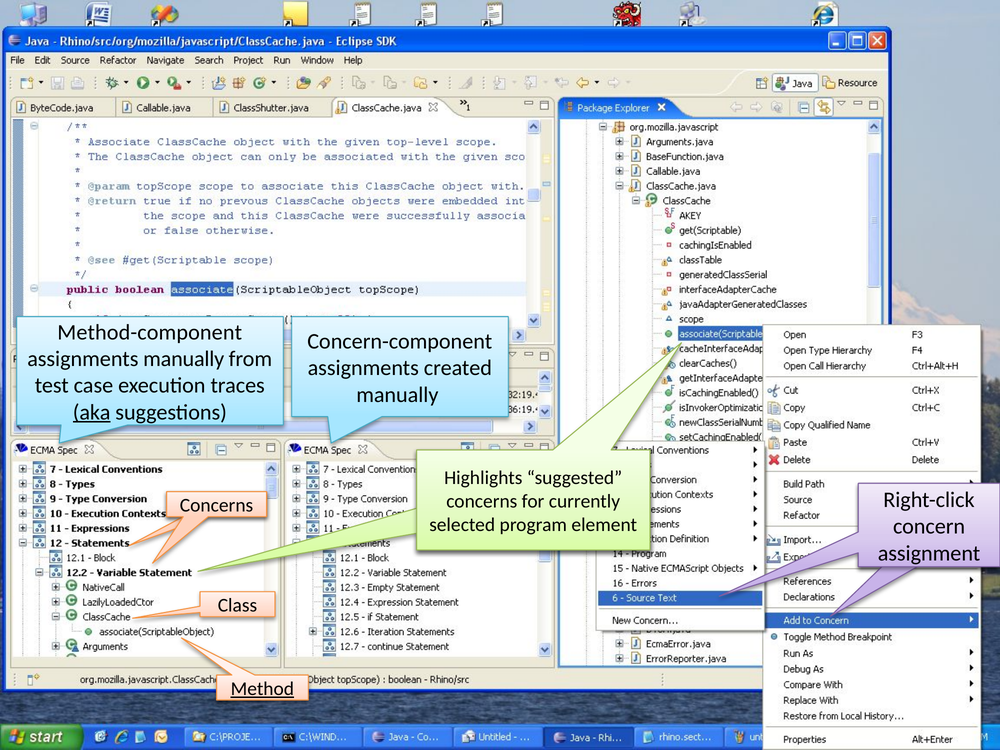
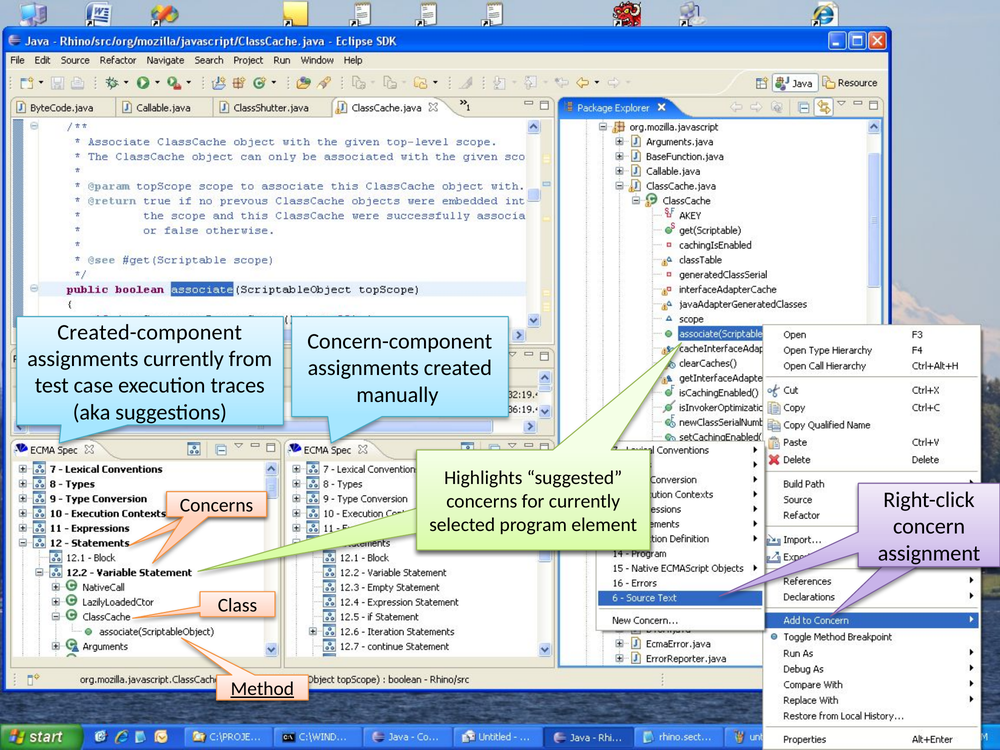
Method-component: Method-component -> Created-component
assignments manually: manually -> currently
aka underline: present -> none
